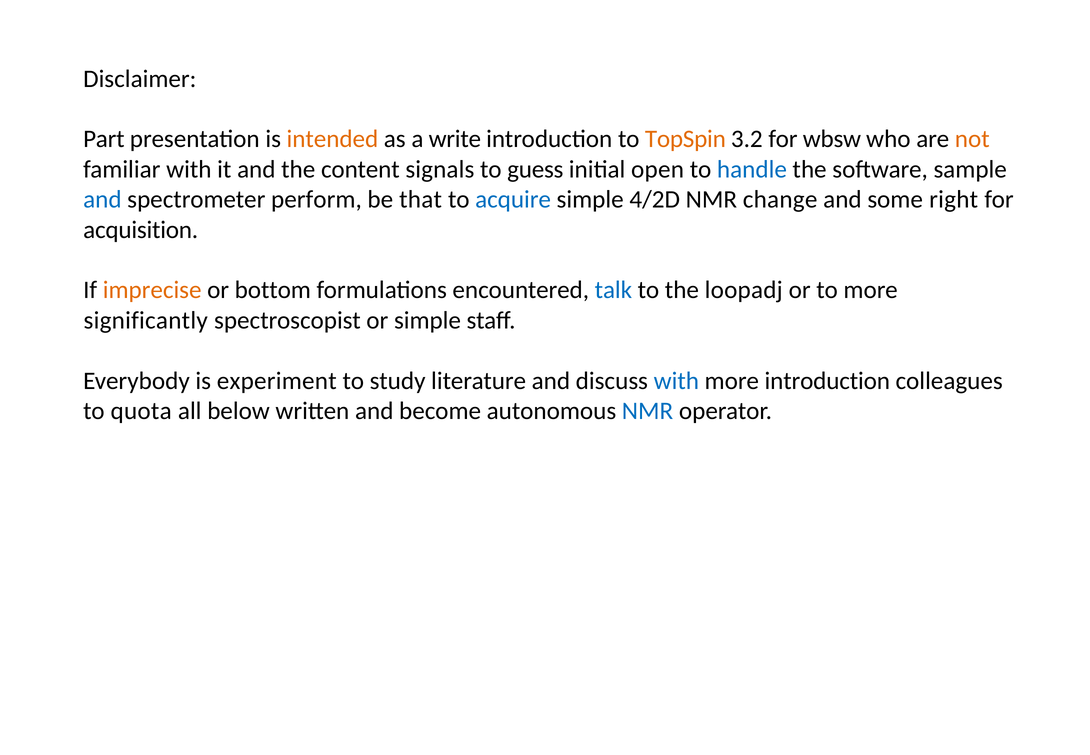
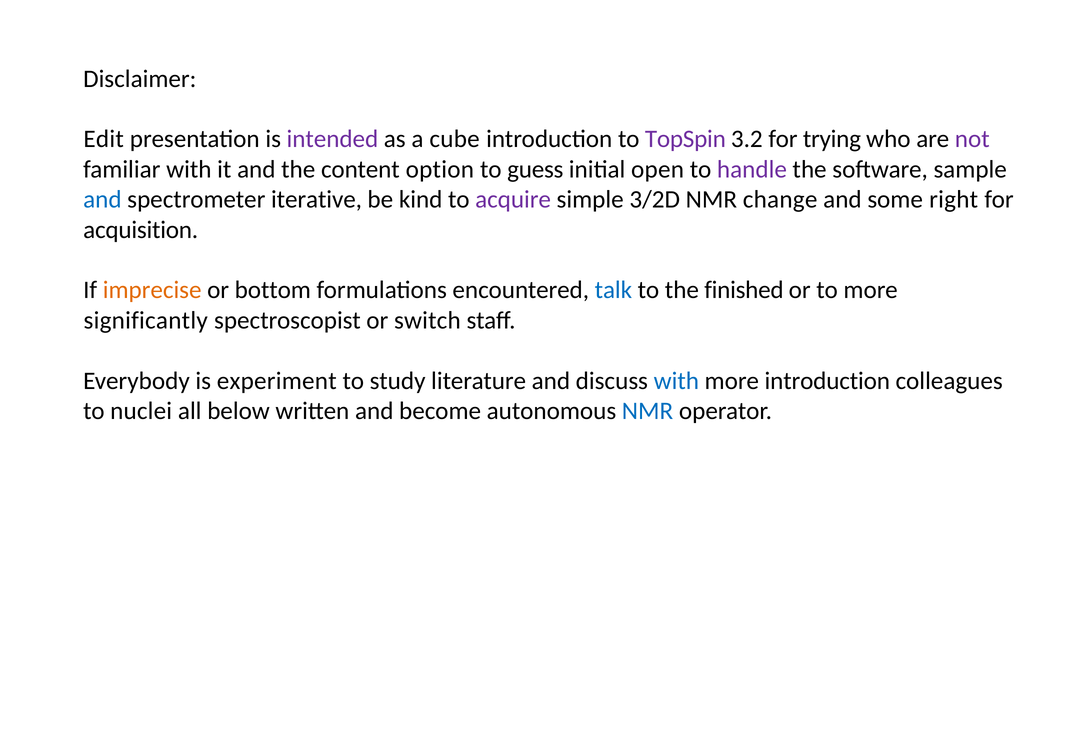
Part: Part -> Edit
intended colour: orange -> purple
write: write -> cube
TopSpin colour: orange -> purple
wbsw: wbsw -> trying
not colour: orange -> purple
signals: signals -> option
handle colour: blue -> purple
perform: perform -> iterative
that: that -> kind
acquire colour: blue -> purple
4/2D: 4/2D -> 3/2D
loopadj: loopadj -> finished
or simple: simple -> switch
quota: quota -> nuclei
